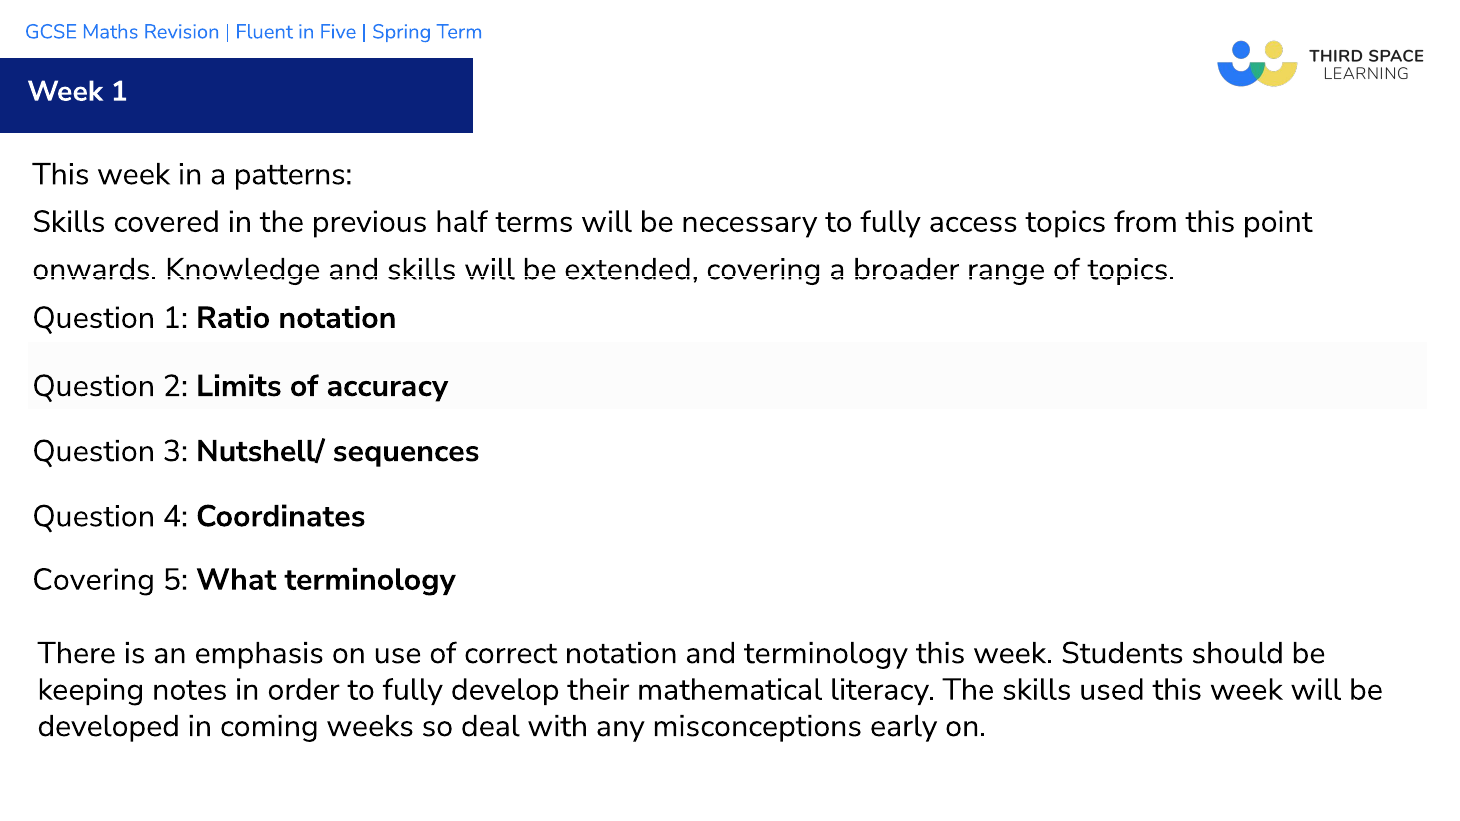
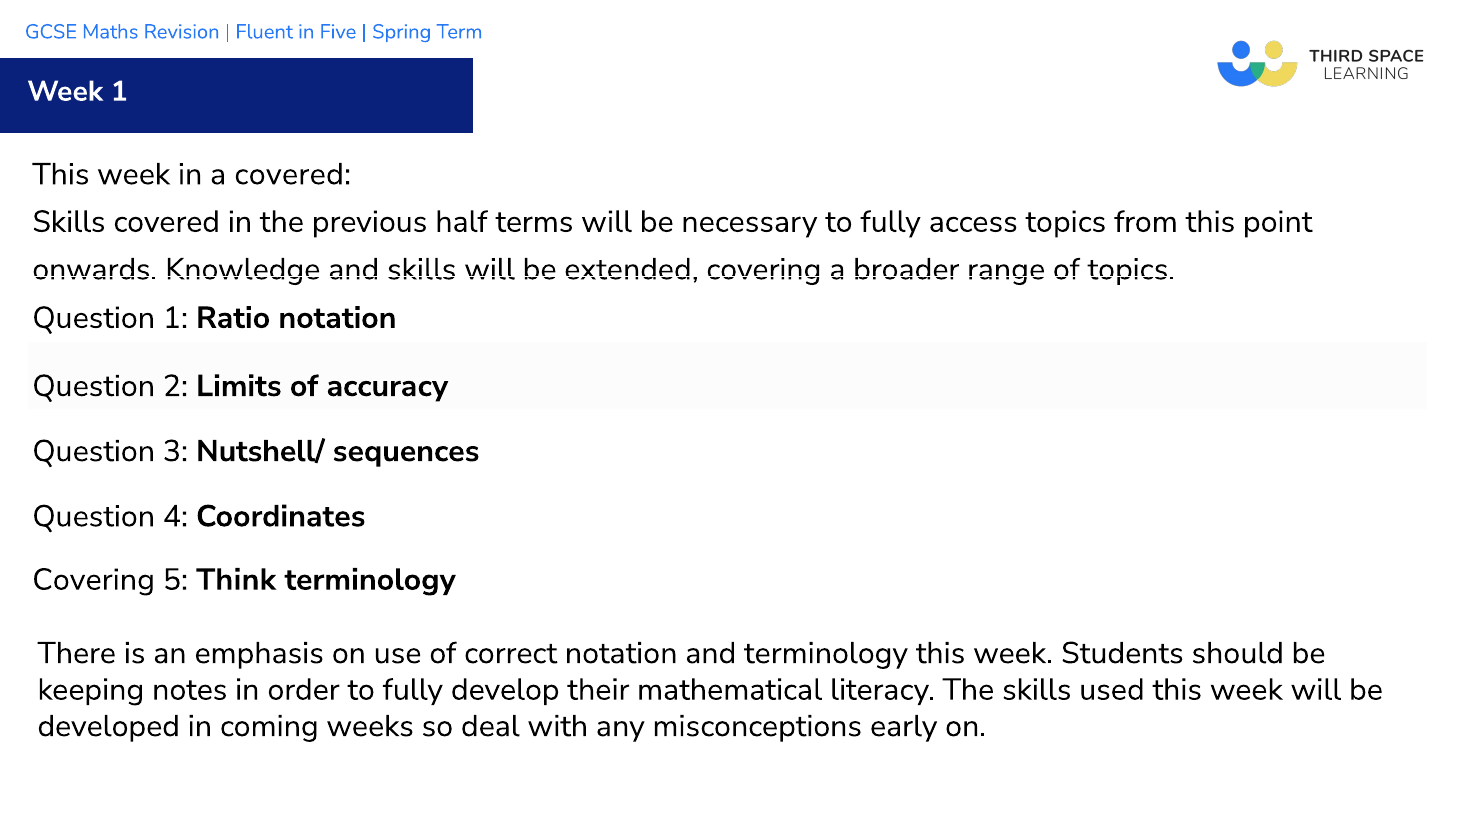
a patterns: patterns -> covered
What: What -> Think
